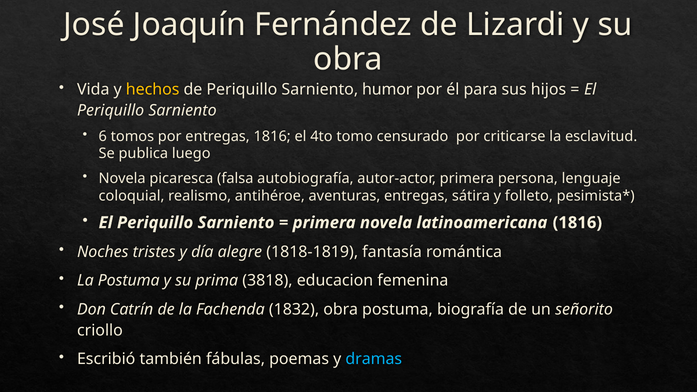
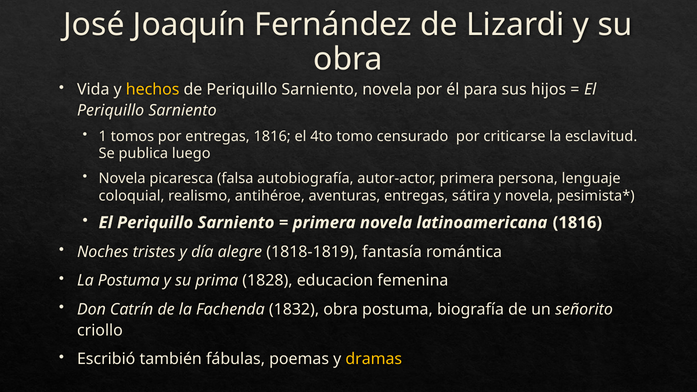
Sarniento humor: humor -> novela
6: 6 -> 1
y folleto: folleto -> novela
3818: 3818 -> 1828
dramas colour: light blue -> yellow
